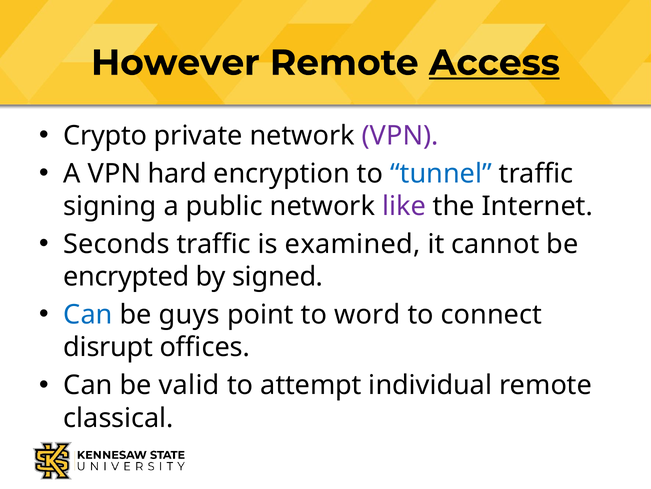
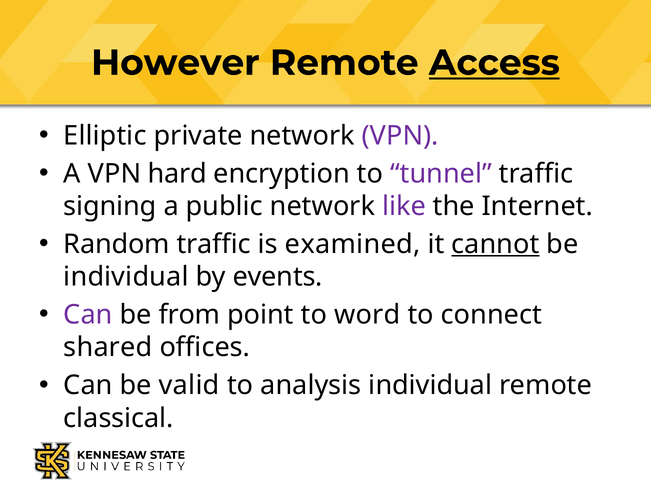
Crypto: Crypto -> Elliptic
tunnel colour: blue -> purple
Seconds: Seconds -> Random
cannot underline: none -> present
encrypted at (126, 276): encrypted -> individual
signed: signed -> events
Can at (88, 314) colour: blue -> purple
guys: guys -> from
disrupt: disrupt -> shared
attempt: attempt -> analysis
